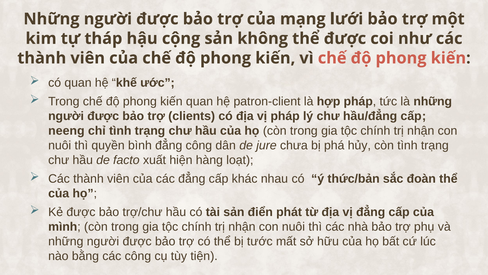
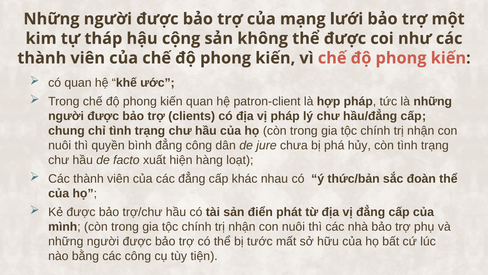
neeng: neeng -> chung
